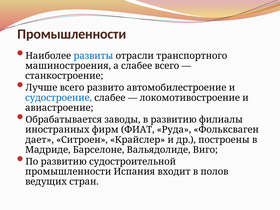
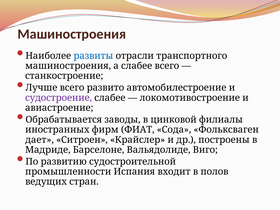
Промышленности at (72, 34): Промышленности -> Машиностроения
судостроение colour: blue -> purple
в развитию: развитию -> цинковой
Руда: Руда -> Сода
